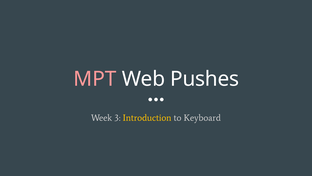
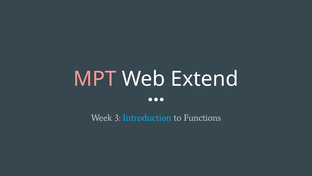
Pushes: Pushes -> Extend
Introduction colour: yellow -> light blue
Keyboard: Keyboard -> Functions
